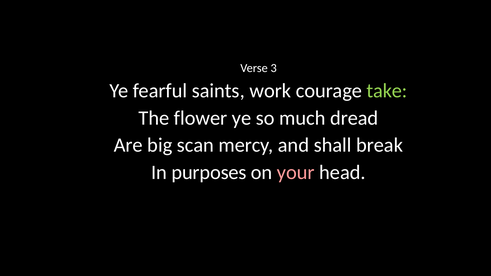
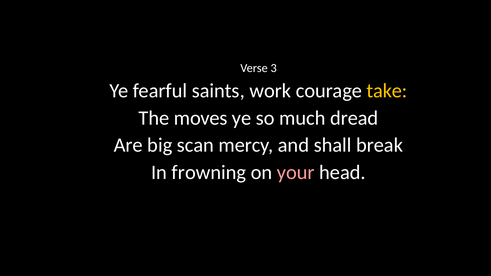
take colour: light green -> yellow
flower: flower -> moves
purposes: purposes -> frowning
